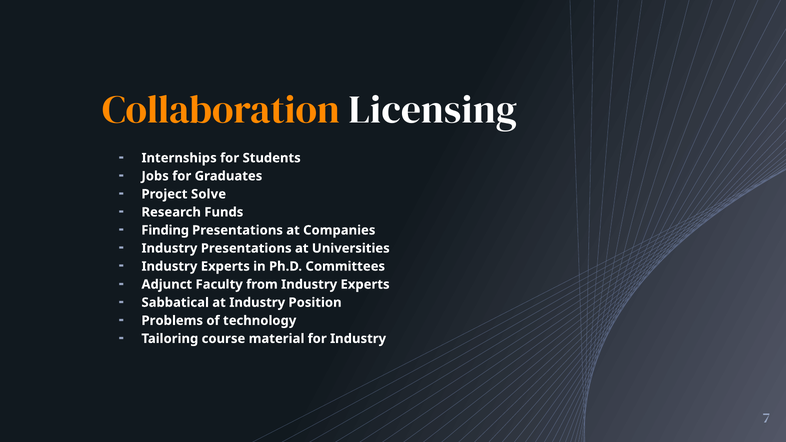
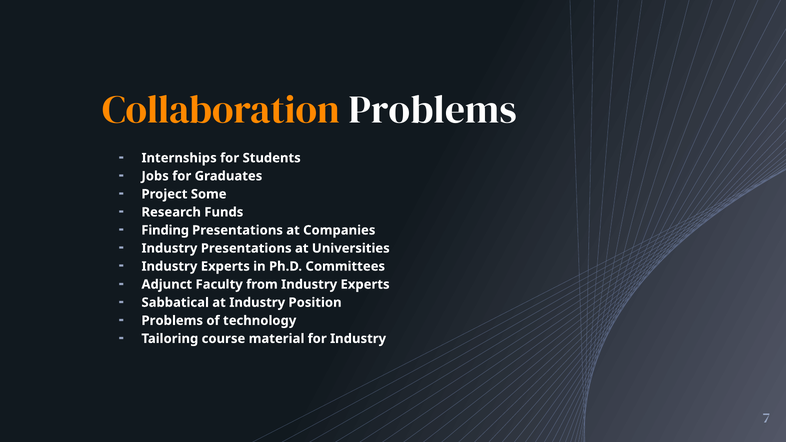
Collaboration Licensing: Licensing -> Problems
Solve: Solve -> Some
